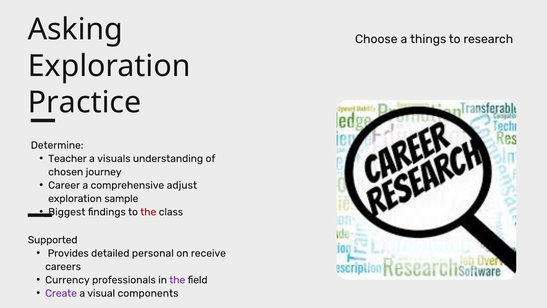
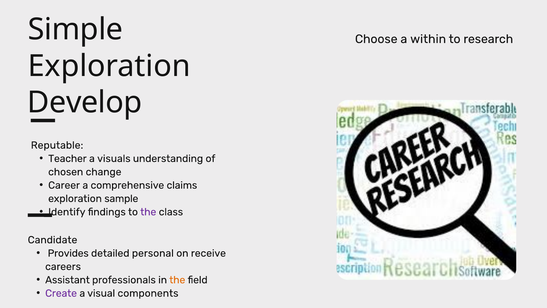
Asking: Asking -> Simple
things: things -> within
Practice: Practice -> Develop
Determine: Determine -> Reputable
journey: journey -> change
adjust: adjust -> claims
Biggest: Biggest -> Identify
the at (148, 212) colour: red -> purple
Supported: Supported -> Candidate
Currency: Currency -> Assistant
the at (177, 280) colour: purple -> orange
